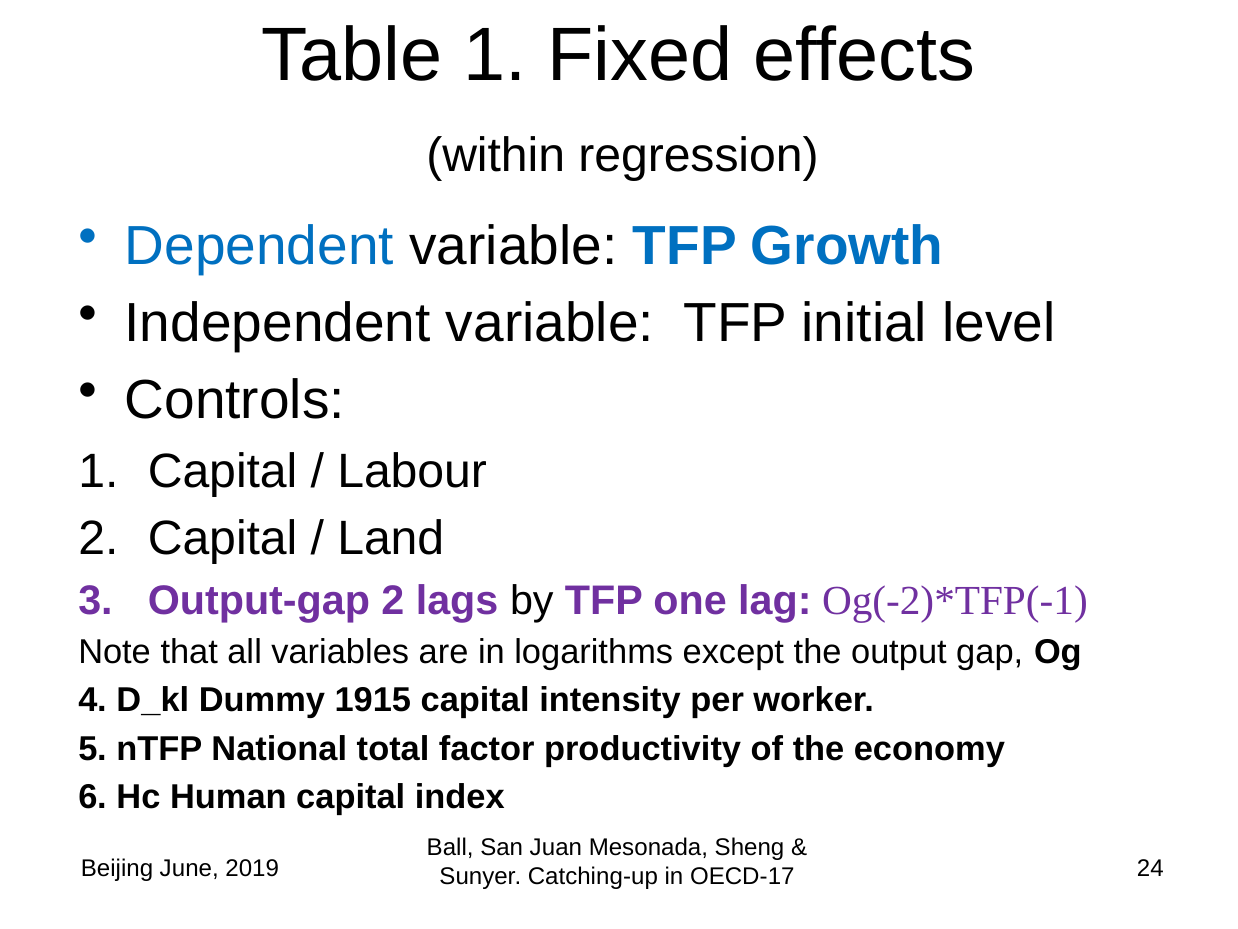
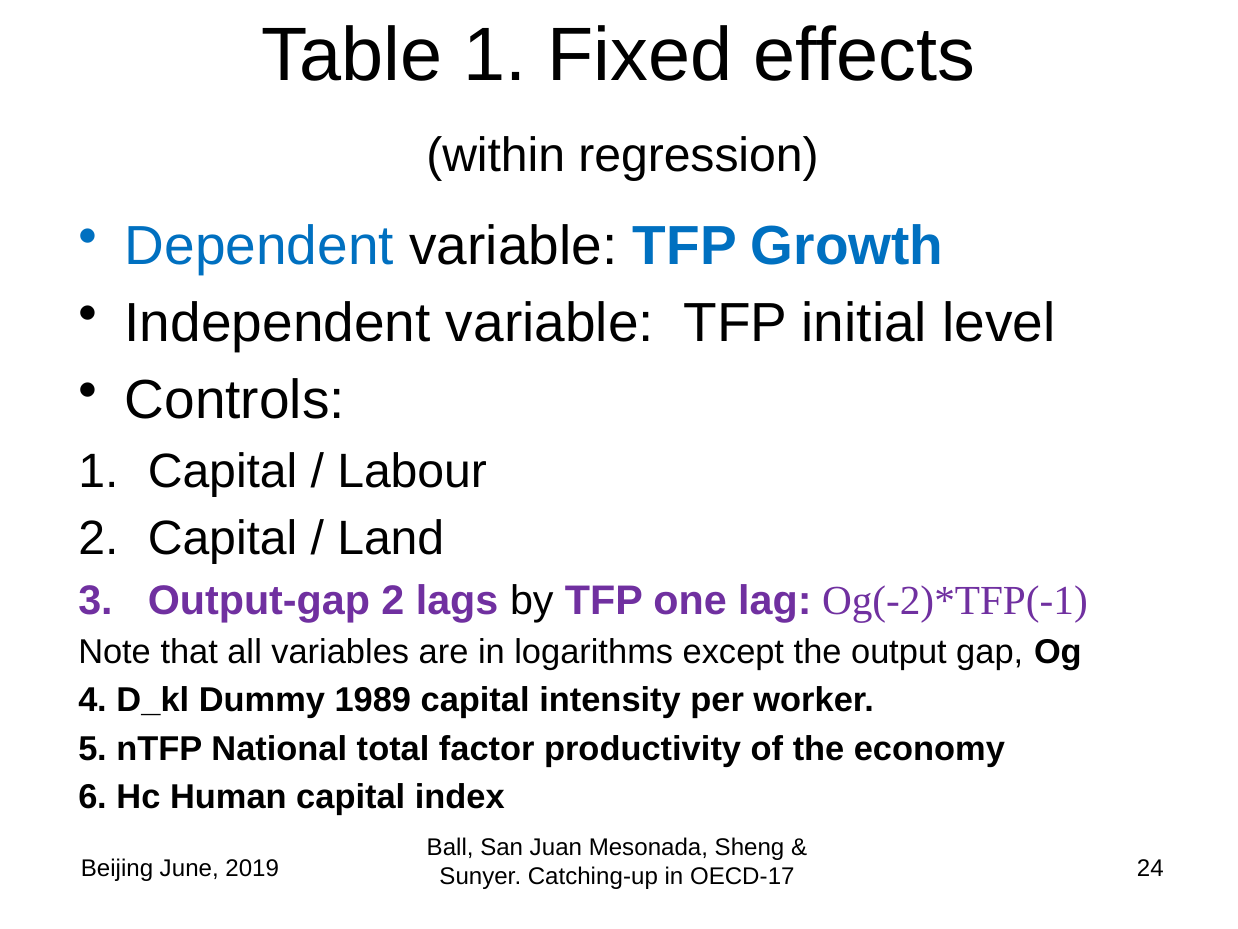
1915: 1915 -> 1989
